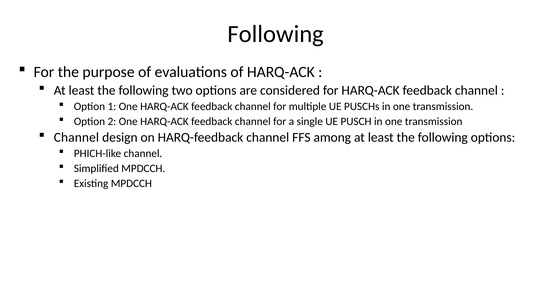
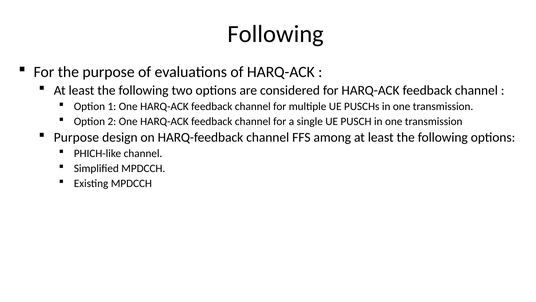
Channel at (76, 137): Channel -> Purpose
